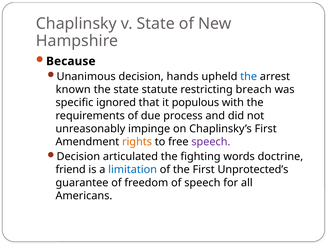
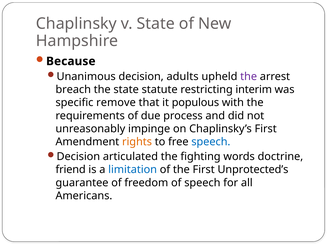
hands: hands -> adults
the at (249, 77) colour: blue -> purple
known: known -> breach
breach: breach -> interim
ignored: ignored -> remove
speech at (211, 142) colour: purple -> blue
